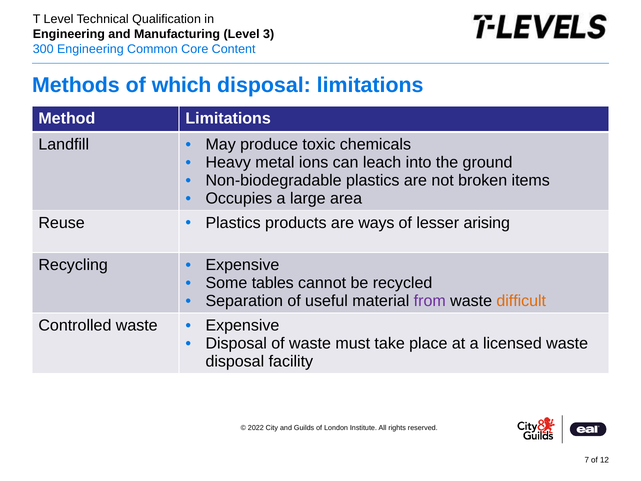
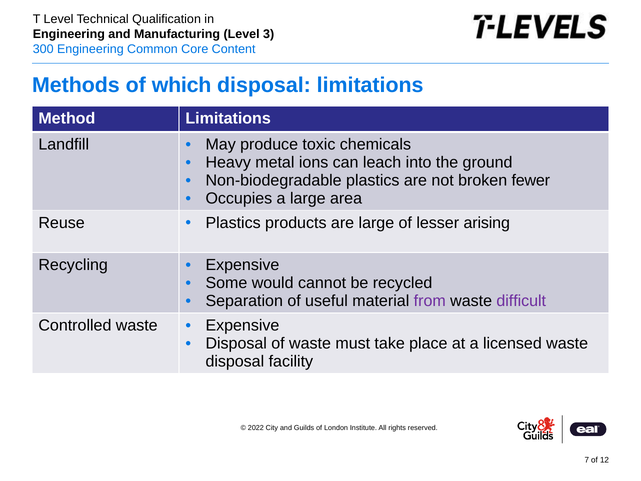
items: items -> fewer
are ways: ways -> large
tables: tables -> would
difficult colour: orange -> purple
